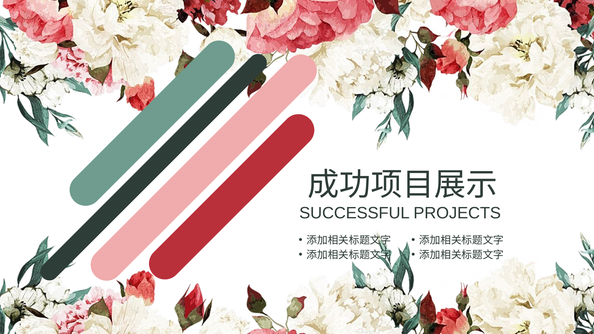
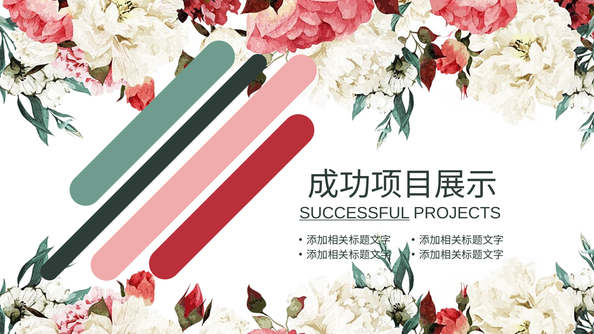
SUCCESSFUL underline: none -> present
